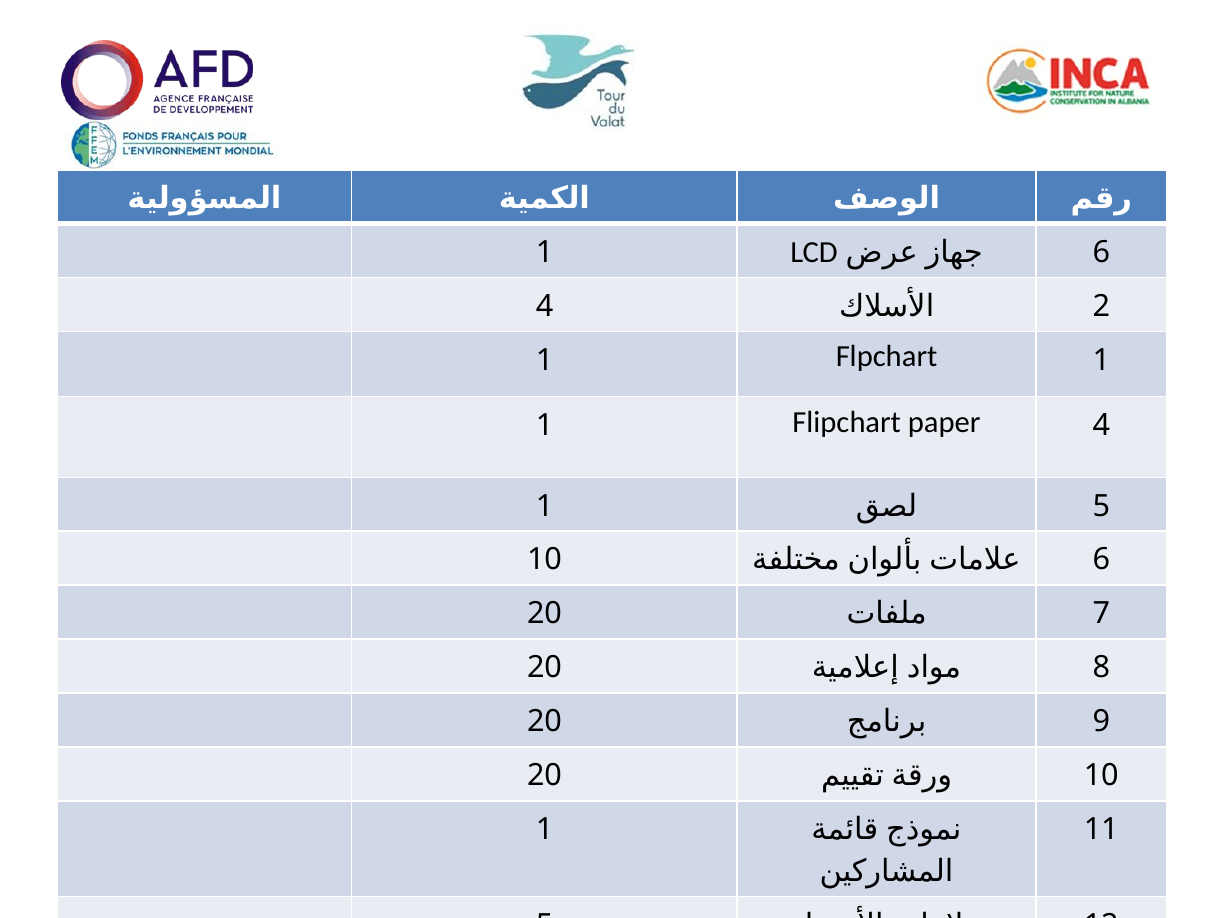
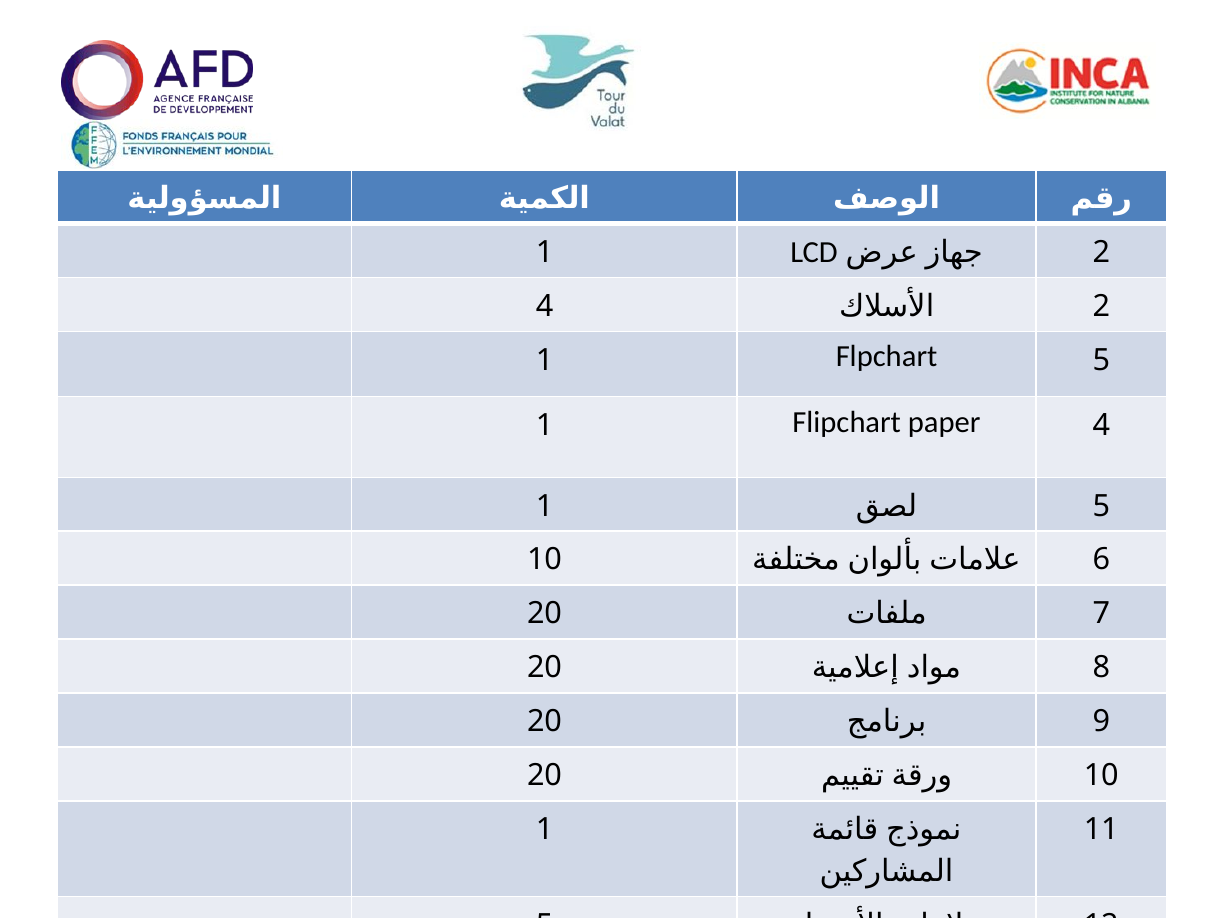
LCD 6: 6 -> 2
Flpchart 1: 1 -> 5
